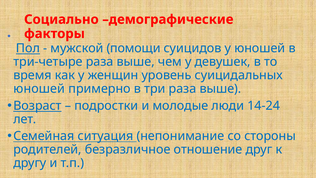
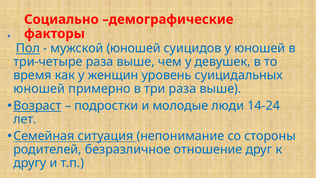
мужской помощи: помощи -> юношей
